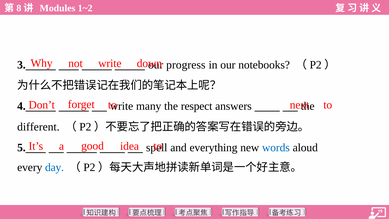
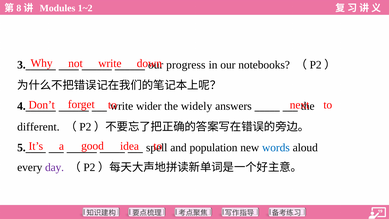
many: many -> wider
respect: respect -> widely
everything: everything -> population
day colour: blue -> purple
